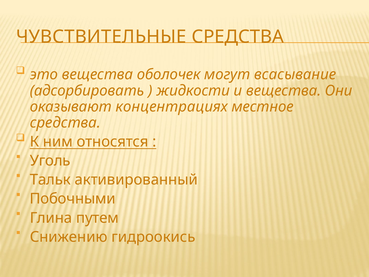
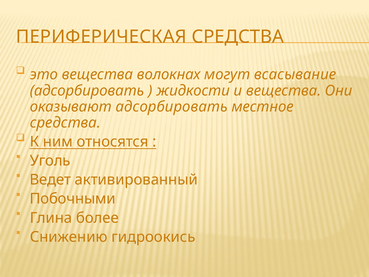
ЧУВСТВИТЕЛЬНЫЕ: ЧУВСТВИТЕЛЬНЫЕ -> ПЕРИФЕРИЧЕСКАЯ
оболочек: оболочек -> волокнах
оказывают концентрациях: концентрациях -> адсорбировать
Тальк: Тальк -> Ведет
путем: путем -> более
